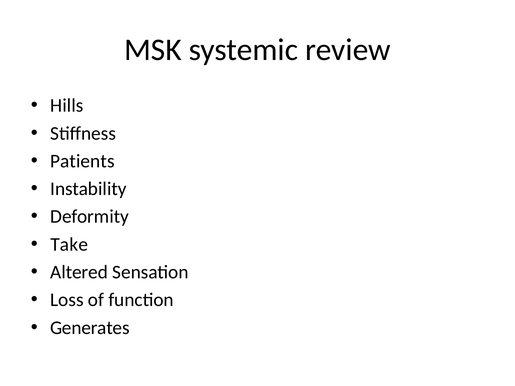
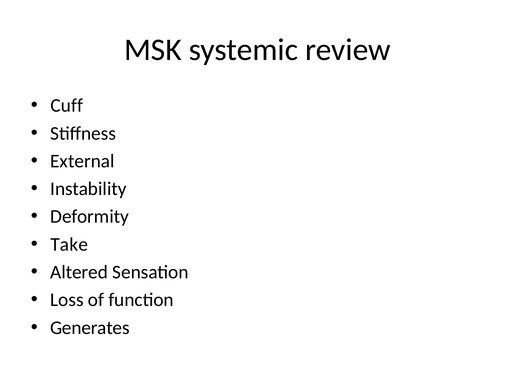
Hills: Hills -> Cuff
Patients: Patients -> External
